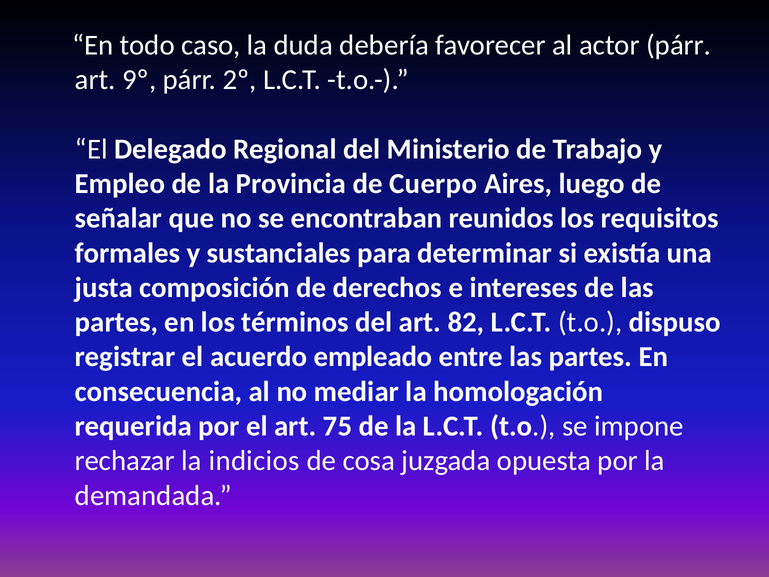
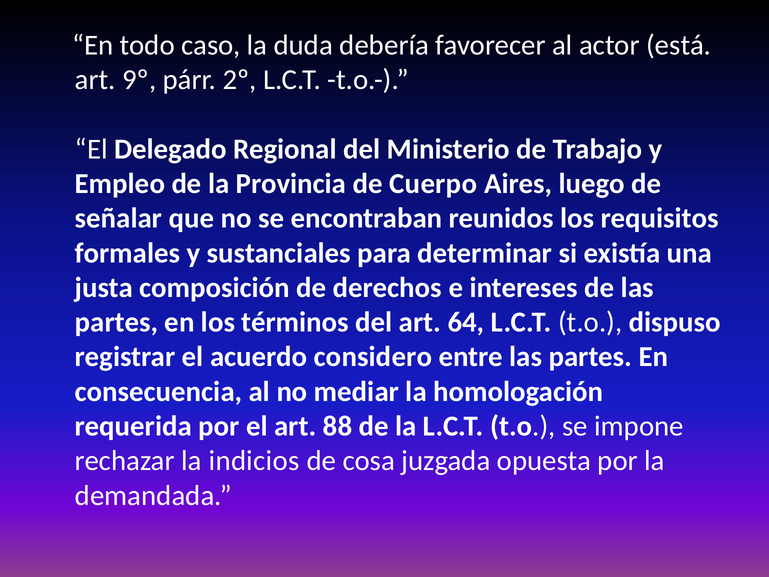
actor párr: párr -> está
82: 82 -> 64
empleado: empleado -> considero
75: 75 -> 88
